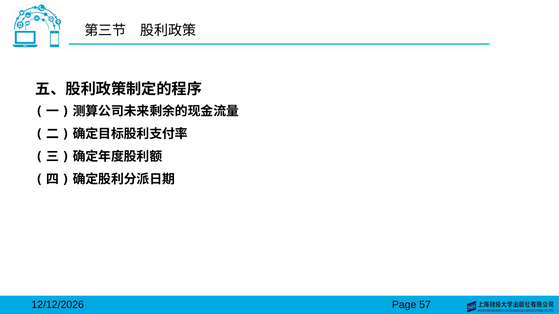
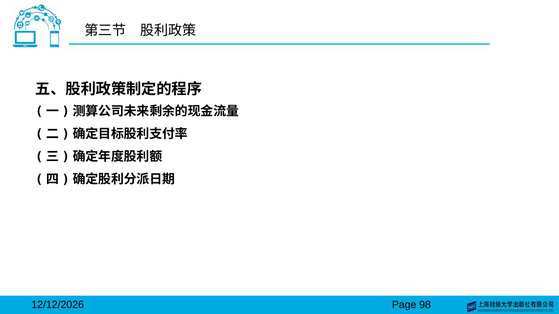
57: 57 -> 98
